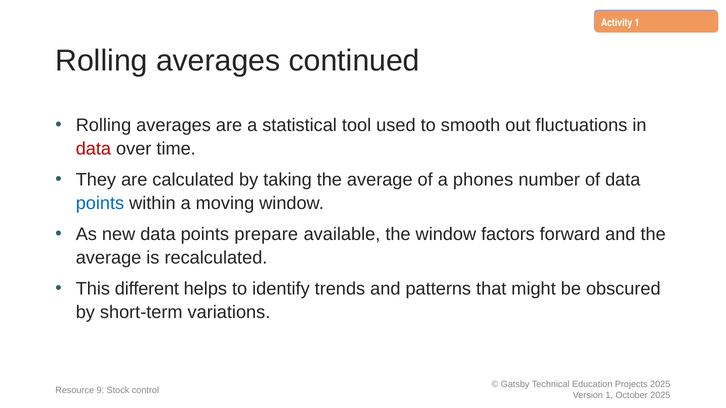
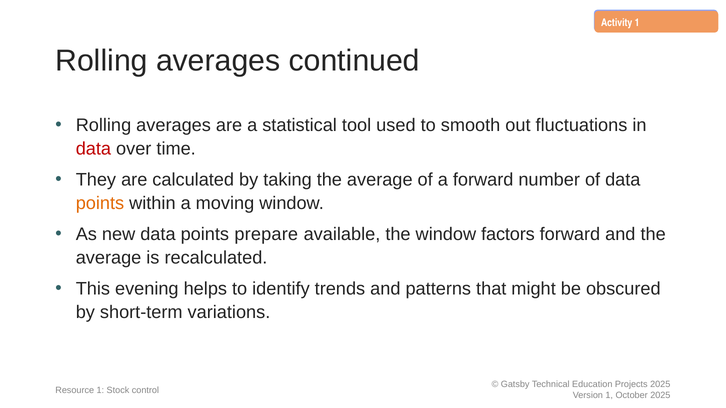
a phones: phones -> forward
points at (100, 203) colour: blue -> orange
different: different -> evening
Resource 9: 9 -> 1
